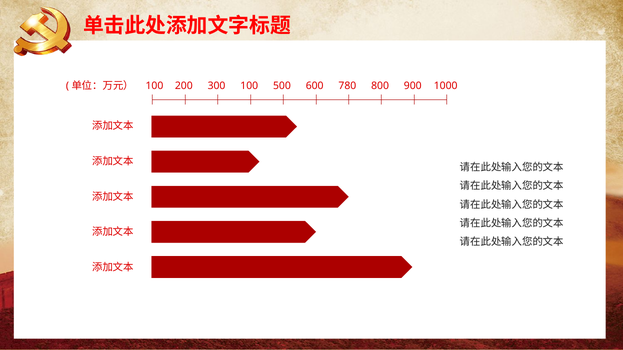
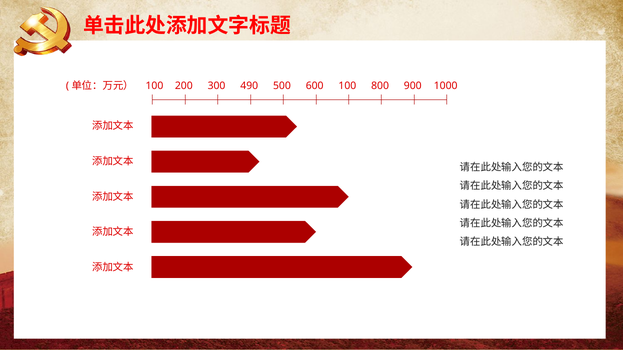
300 100: 100 -> 490
600 780: 780 -> 100
